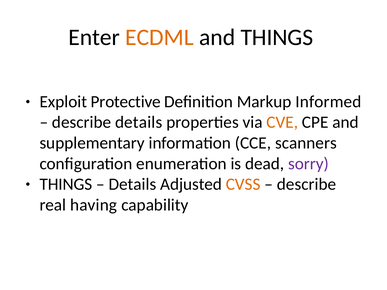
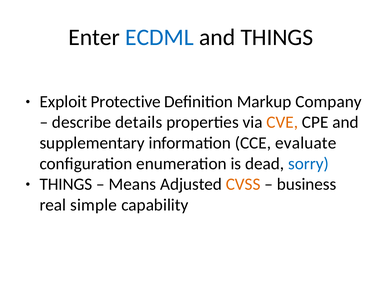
ECDML colour: orange -> blue
Informed: Informed -> Company
scanners: scanners -> evaluate
sorry colour: purple -> blue
Details at (132, 184): Details -> Means
describe at (307, 184): describe -> business
having: having -> simple
